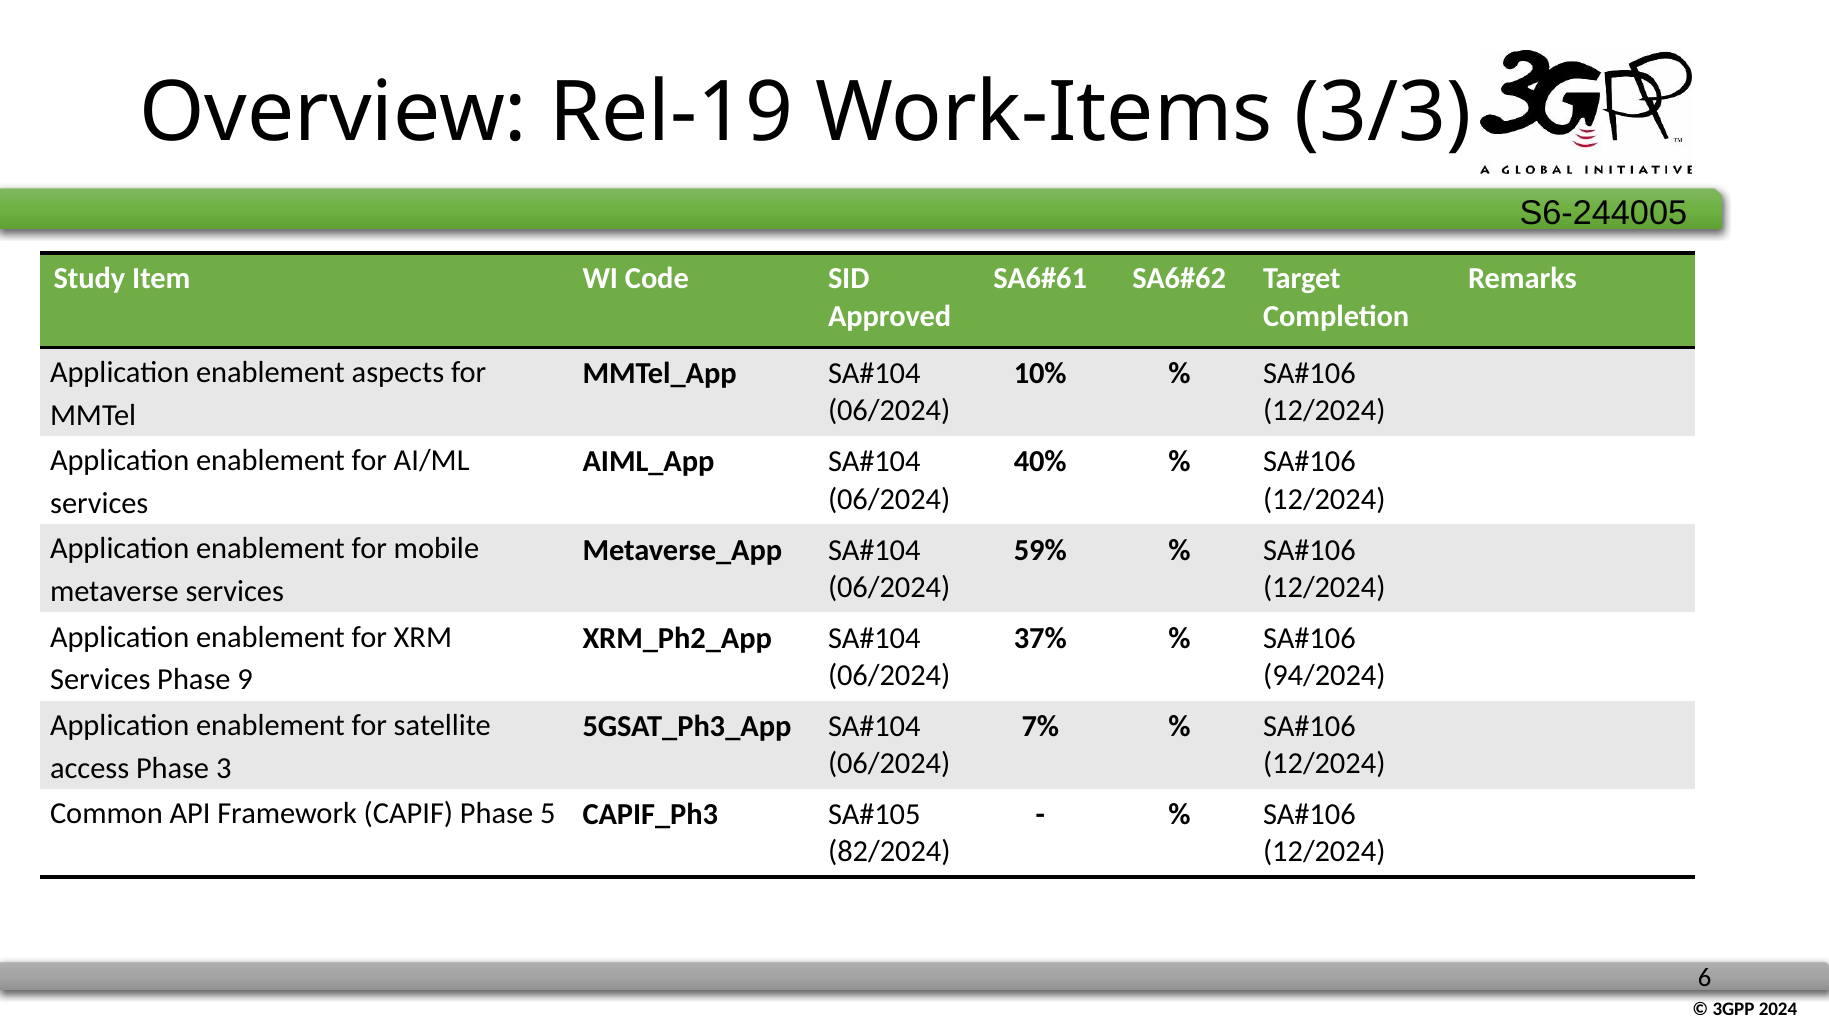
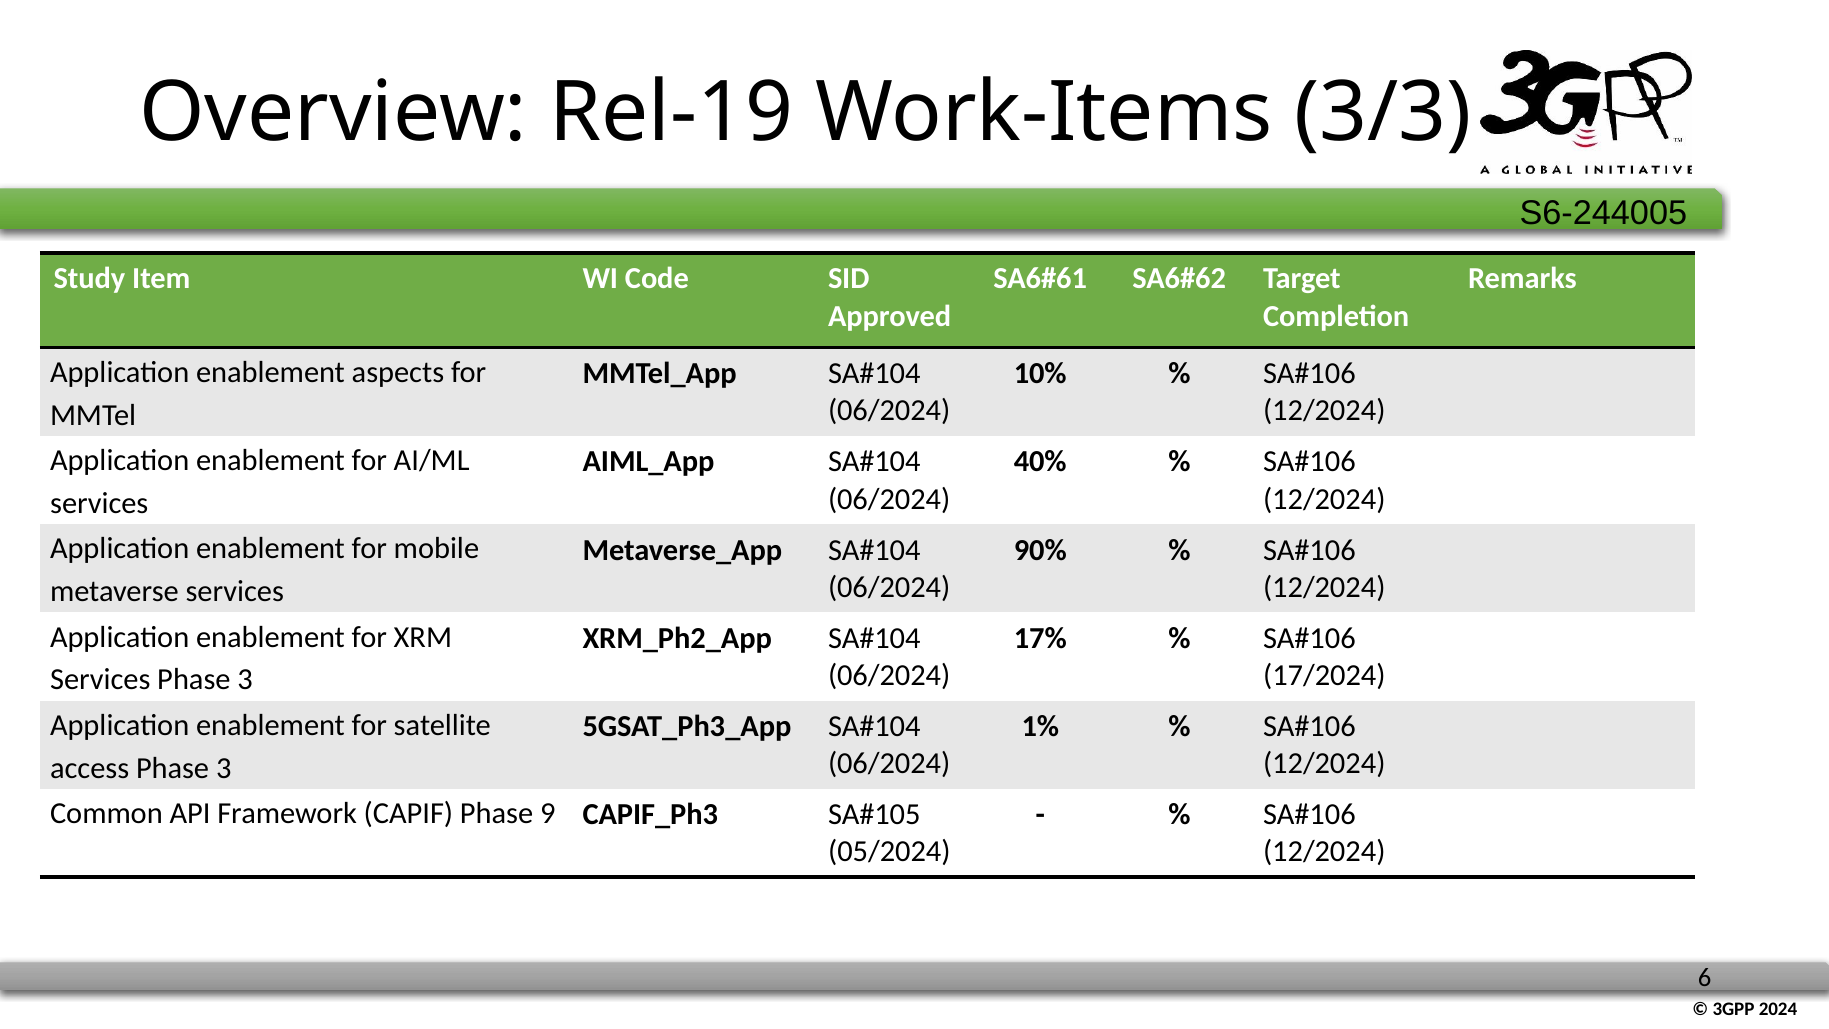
59%: 59% -> 90%
37%: 37% -> 17%
94/2024: 94/2024 -> 17/2024
Services Phase 9: 9 -> 3
7%: 7% -> 1%
5: 5 -> 9
82/2024: 82/2024 -> 05/2024
